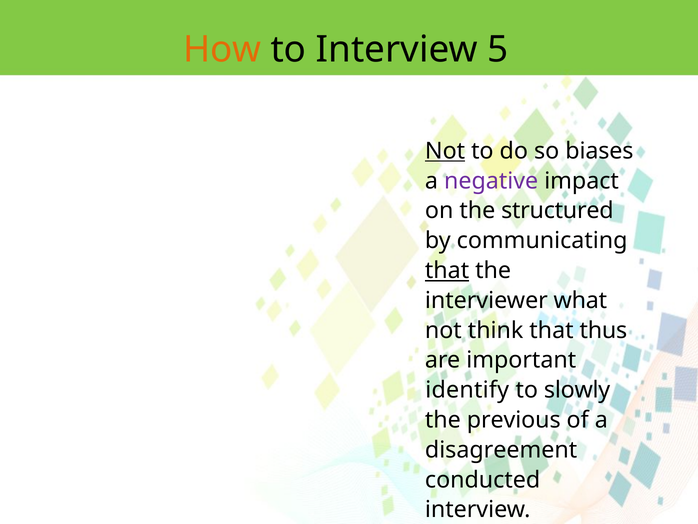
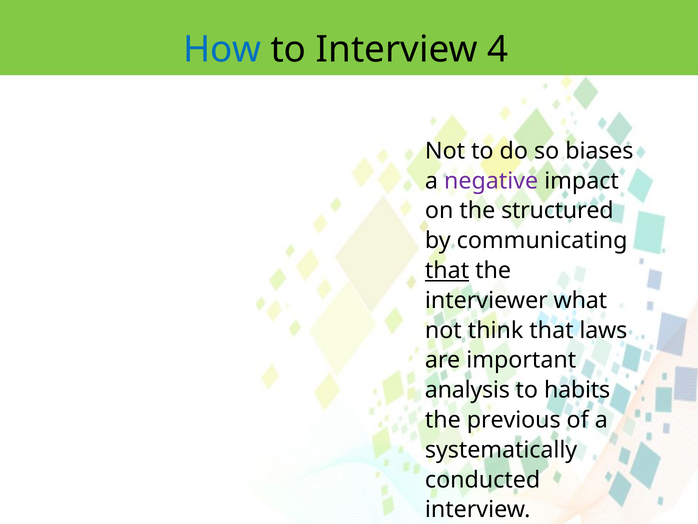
How colour: orange -> blue
5: 5 -> 4
Not at (445, 151) underline: present -> none
thus: thus -> laws
identify: identify -> analysis
slowly: slowly -> habits
disagreement: disagreement -> systematically
